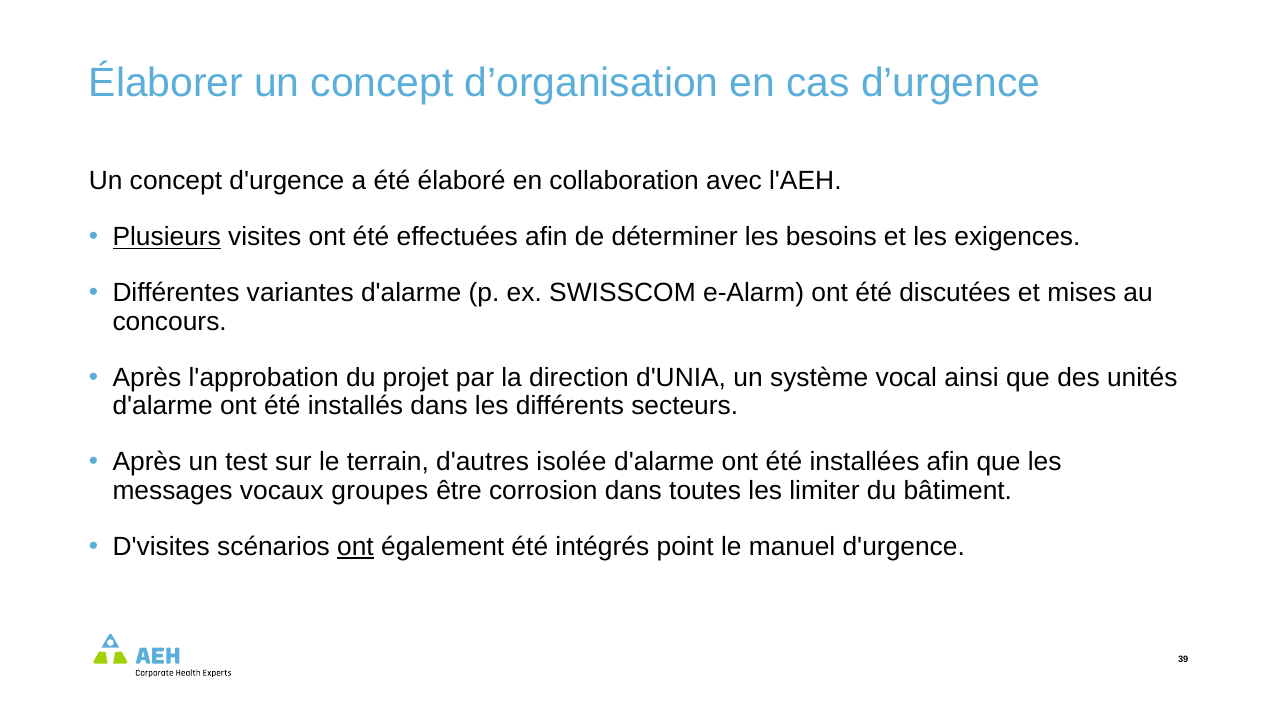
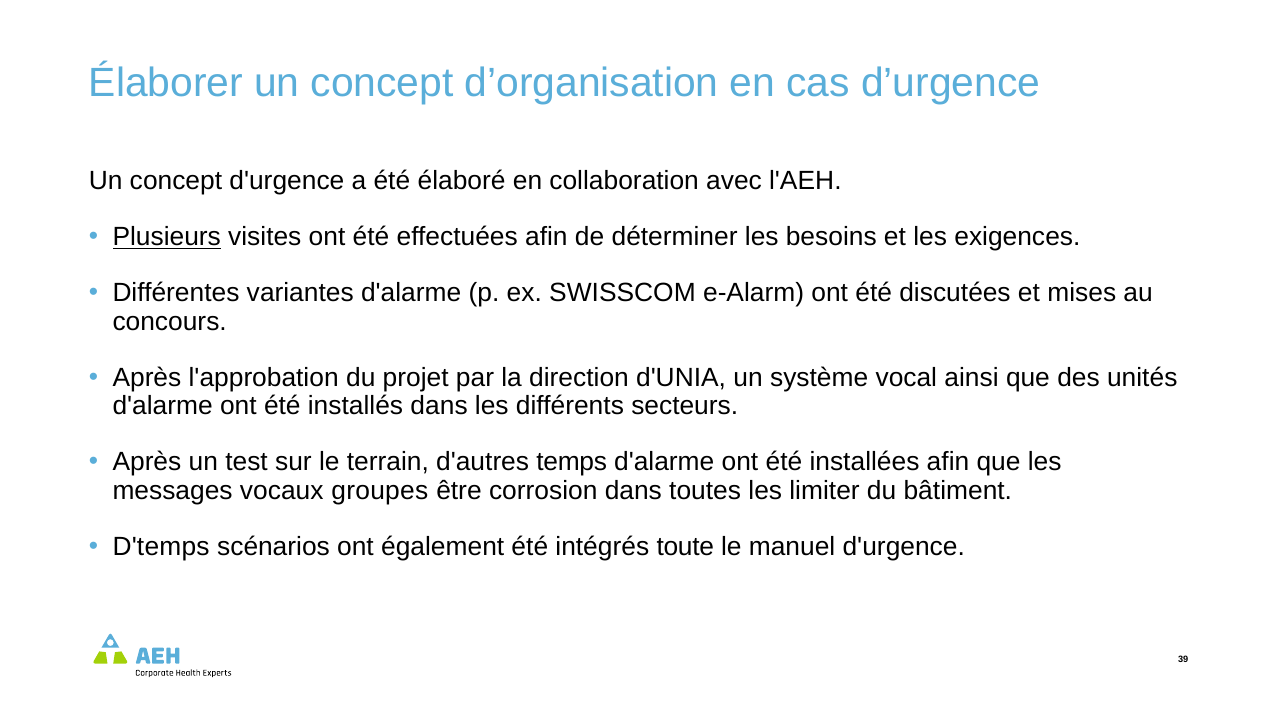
isolée: isolée -> temps
D'visites: D'visites -> D'temps
ont at (356, 547) underline: present -> none
point: point -> toute
